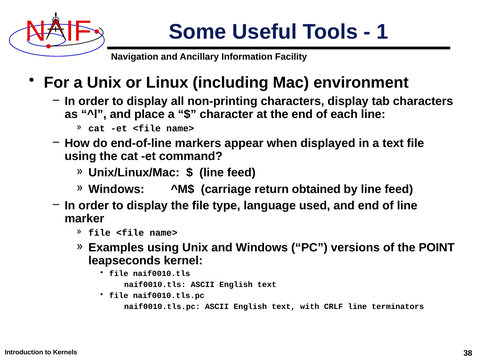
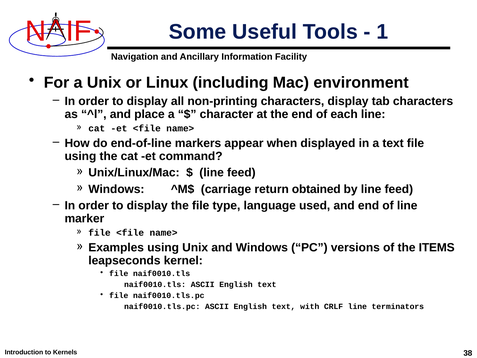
POINT: POINT -> ITEMS
